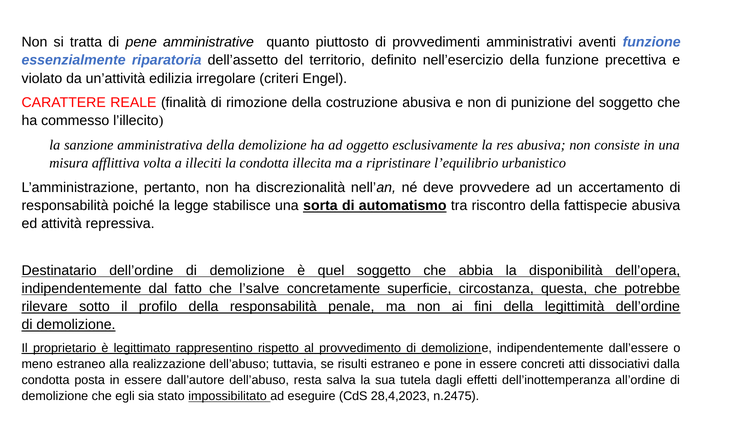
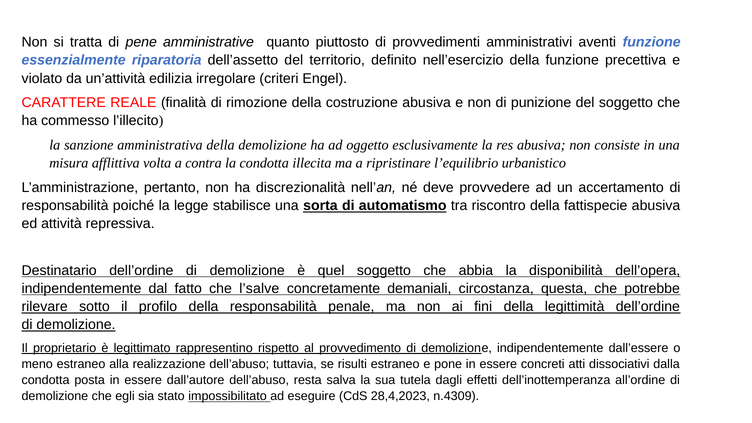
illeciti: illeciti -> contra
superficie: superficie -> demaniali
n.2475: n.2475 -> n.4309
